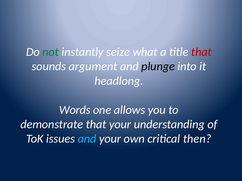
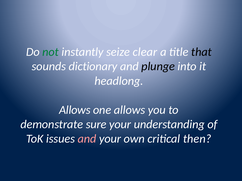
what: what -> clear
that at (201, 52) colour: red -> black
argument: argument -> dictionary
Words at (75, 110): Words -> Allows
demonstrate that: that -> sure
and at (87, 139) colour: light blue -> pink
